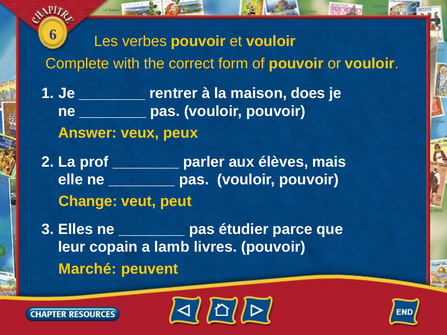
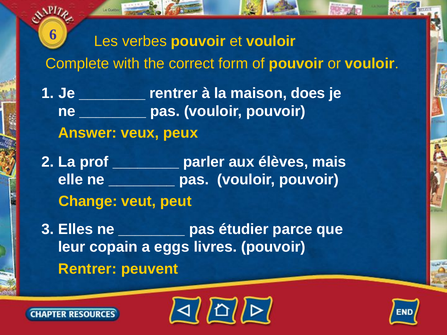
lamb: lamb -> eggs
Marché at (88, 269): Marché -> Rentrer
